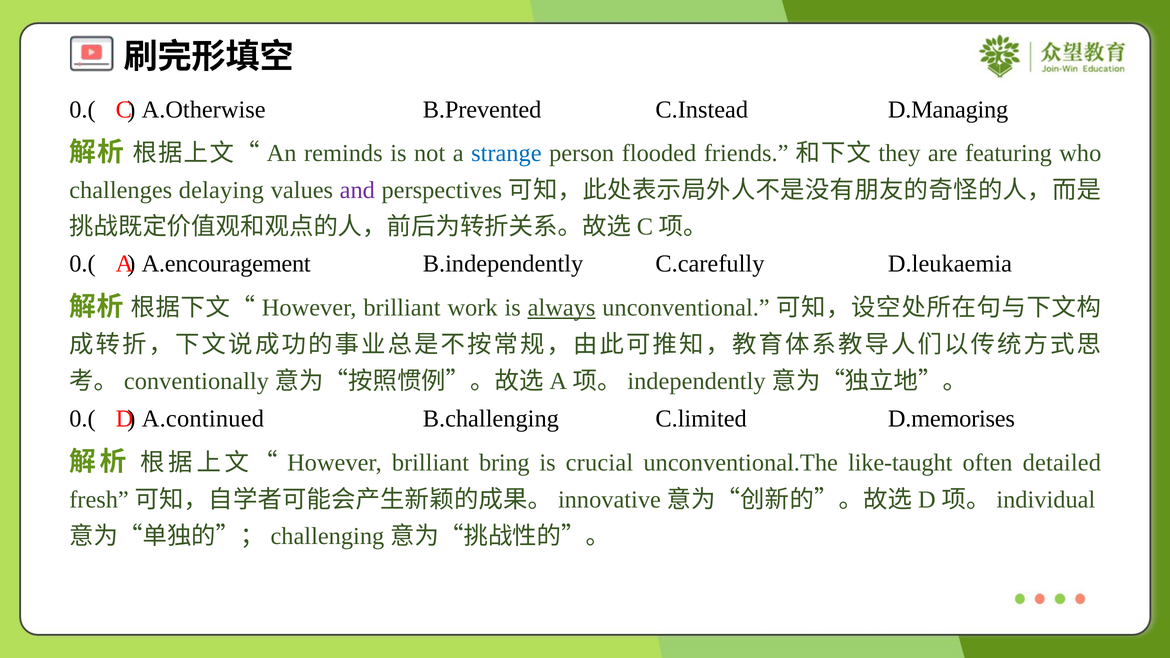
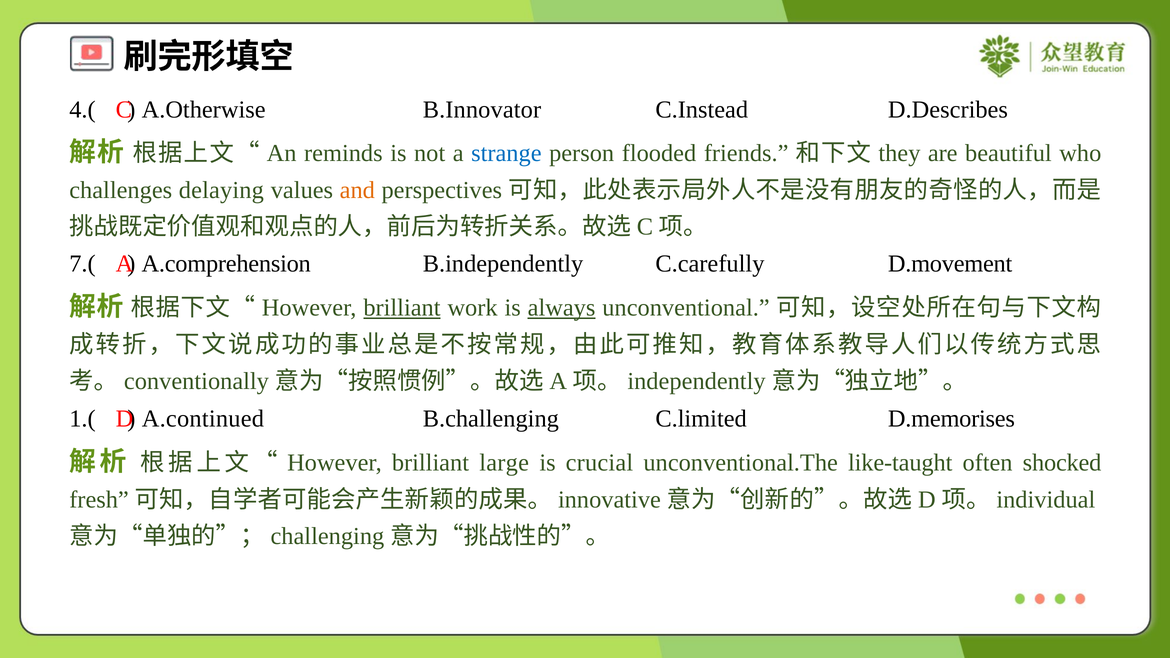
0.( at (82, 110): 0.( -> 4.(
B.Prevented: B.Prevented -> B.Innovator
D.Managing: D.Managing -> D.Describes
featuring: featuring -> beautiful
and colour: purple -> orange
0.( at (82, 264): 0.( -> 7.(
A.encouragement: A.encouragement -> A.comprehension
D.leukaemia: D.leukaemia -> D.movement
brilliant at (402, 308) underline: none -> present
0.( at (82, 419): 0.( -> 1.(
bring: bring -> large
detailed: detailed -> shocked
